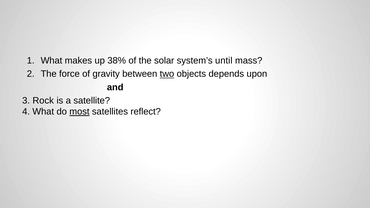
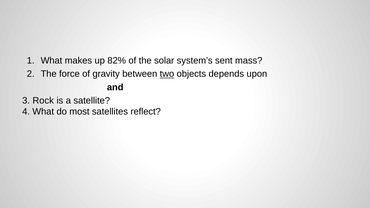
38%: 38% -> 82%
until: until -> sent
most underline: present -> none
